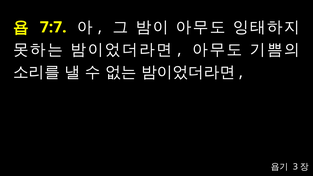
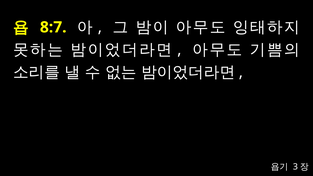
7:7: 7:7 -> 8:7
